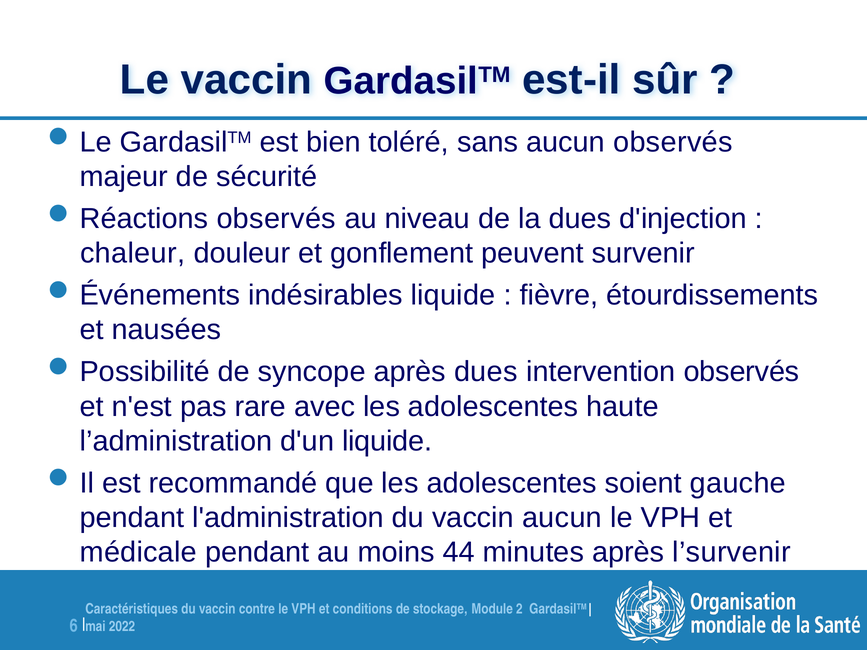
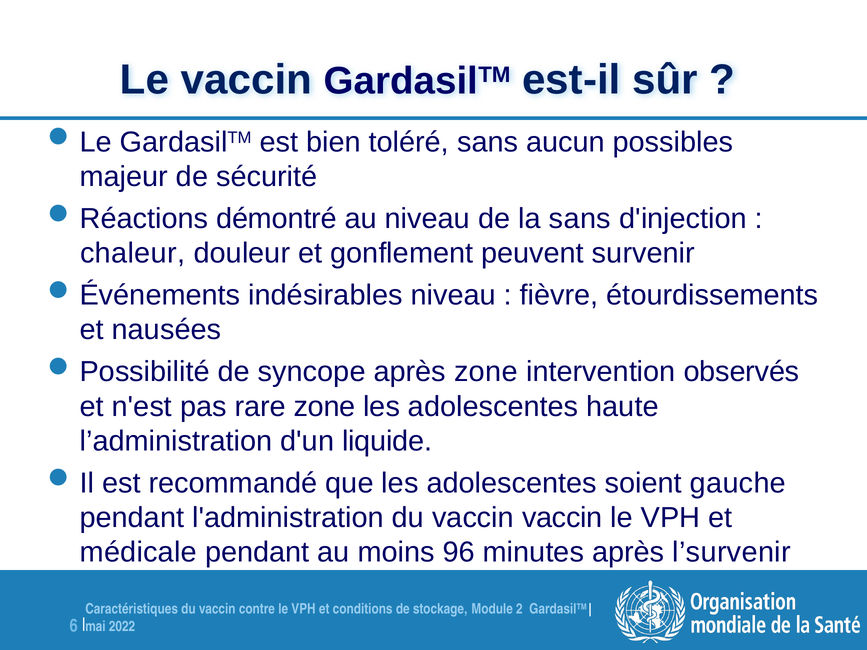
aucun observés: observés -> possibles
observés at (276, 219): observés -> démontré
la dues: dues -> sans
indésirables liquide: liquide -> niveau
après dues: dues -> zone
rare avec: avec -> zone
vaccin aucun: aucun -> vaccin
44: 44 -> 96
